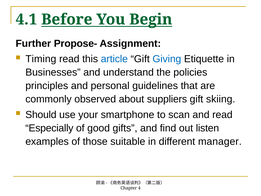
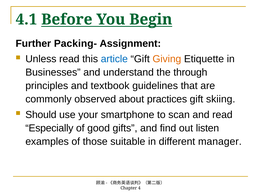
Propose-: Propose- -> Packing-
Timing: Timing -> Unless
Giving colour: blue -> orange
policies: policies -> through
personal: personal -> textbook
suppliers: suppliers -> practices
